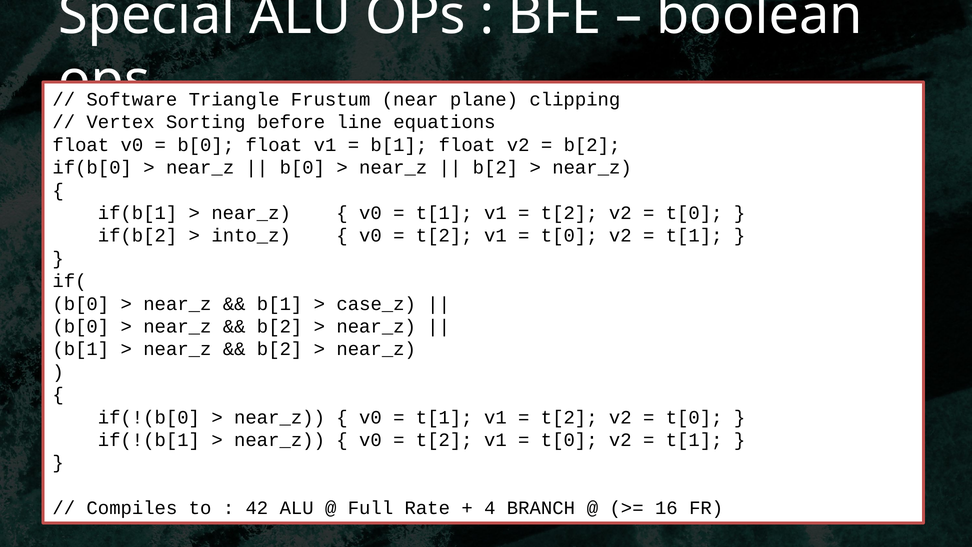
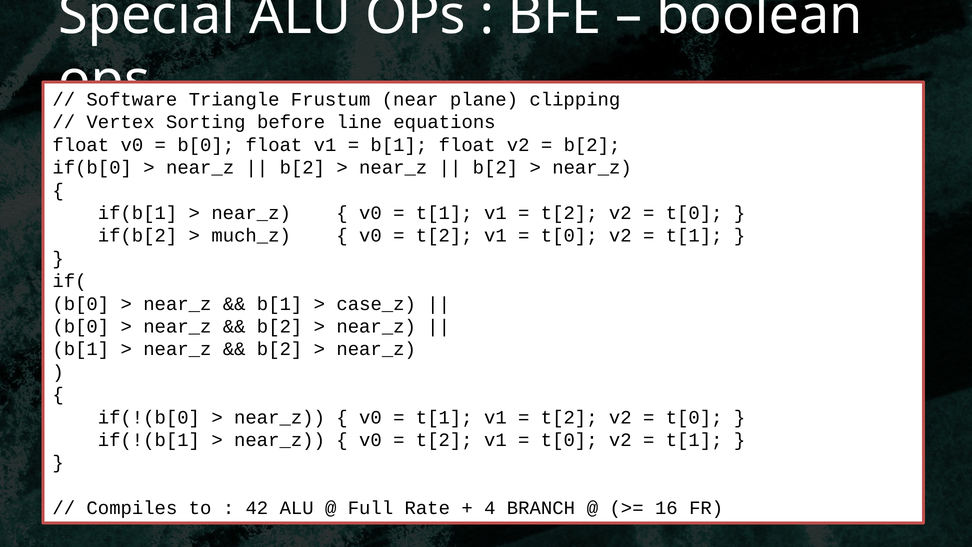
b[0 at (302, 168): b[0 -> b[2
into_z: into_z -> much_z
